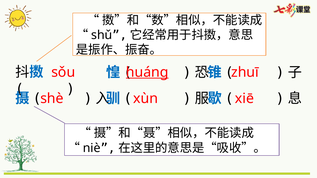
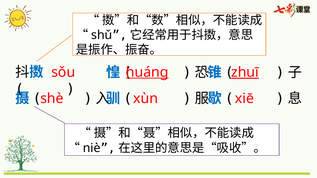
zhuī underline: none -> present
